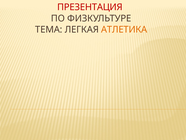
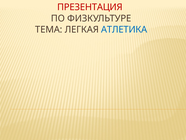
АТЛЕТИКА colour: orange -> blue
